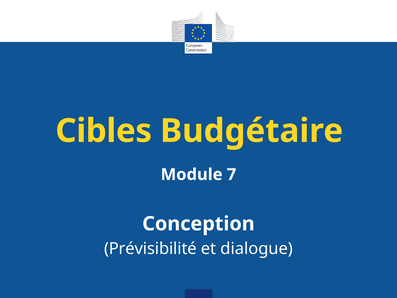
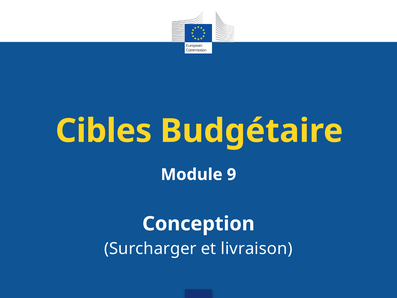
7: 7 -> 9
Prévisibilité: Prévisibilité -> Surcharger
dialogue: dialogue -> livraison
